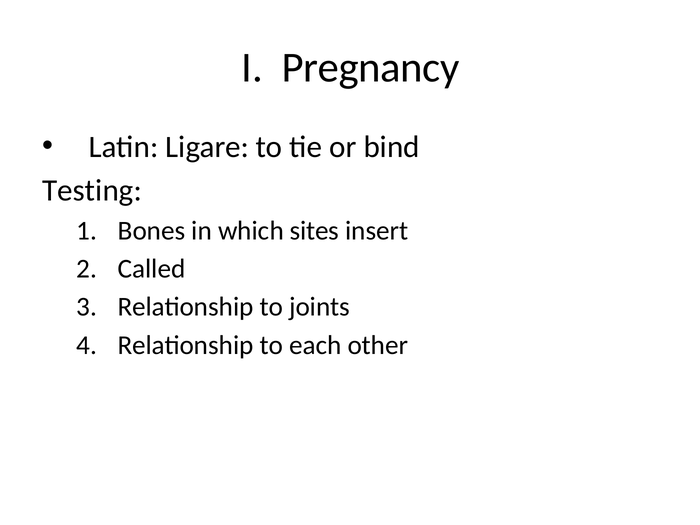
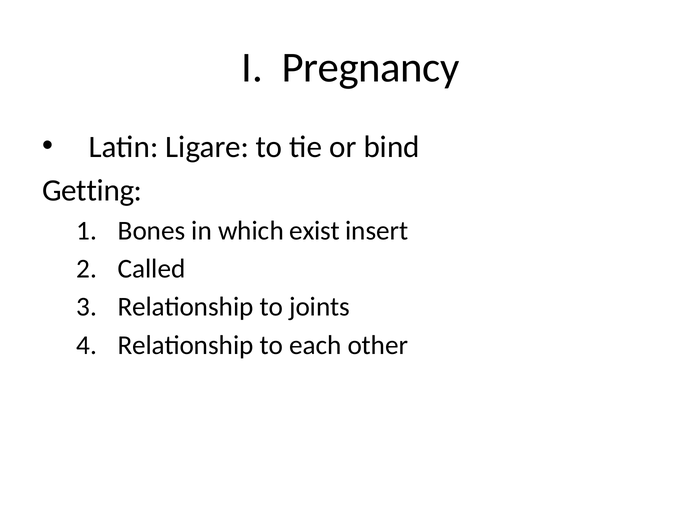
Testing: Testing -> Getting
sites: sites -> exist
